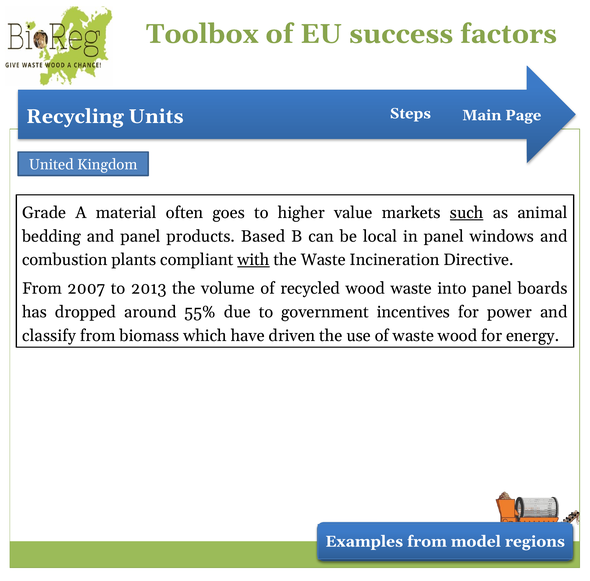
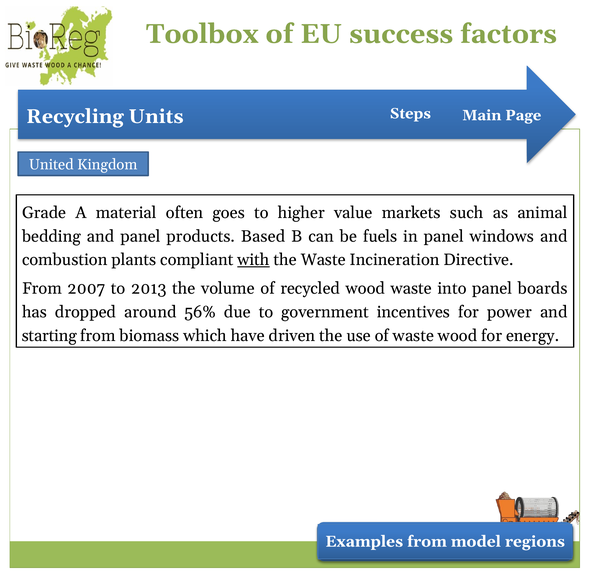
such underline: present -> none
local: local -> fuels
55%: 55% -> 56%
classify: classify -> starting
